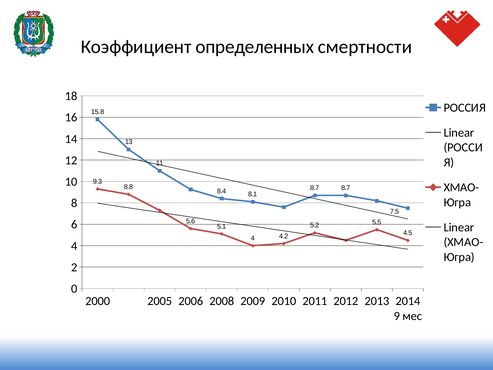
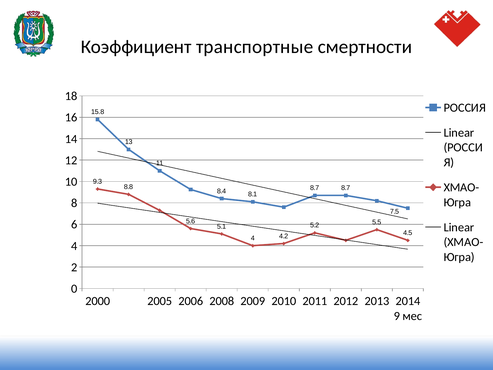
определенных: определенных -> транспортные
